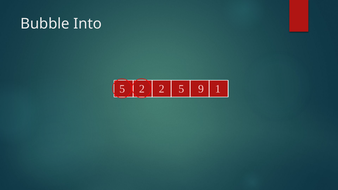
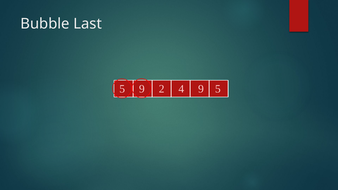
Into: Into -> Last
5 2: 2 -> 9
2 5: 5 -> 4
9 1: 1 -> 5
